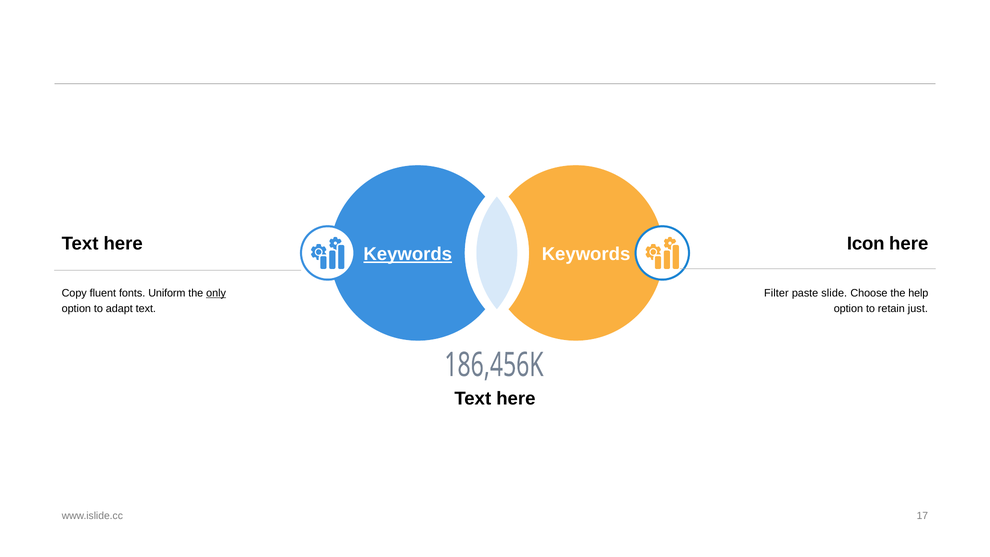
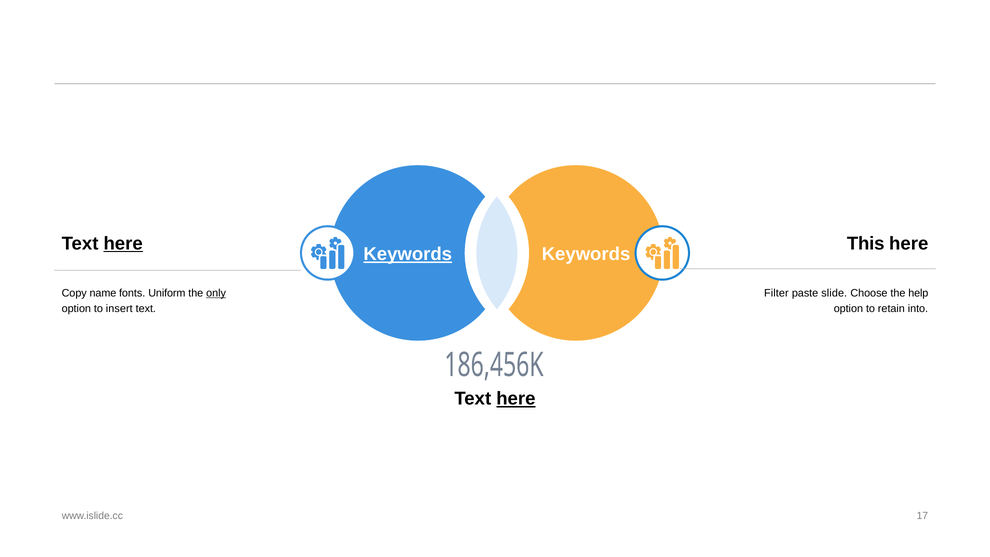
here at (123, 243) underline: none -> present
Icon: Icon -> This
fluent: fluent -> name
adapt: adapt -> insert
just: just -> into
here at (516, 399) underline: none -> present
